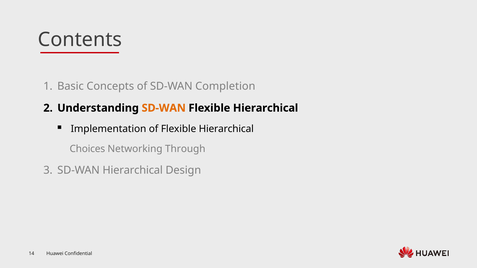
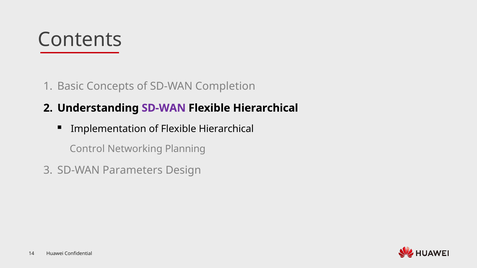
SD-WAN at (164, 108) colour: orange -> purple
Choices: Choices -> Control
Through: Through -> Planning
SD-WAN Hierarchical: Hierarchical -> Parameters
